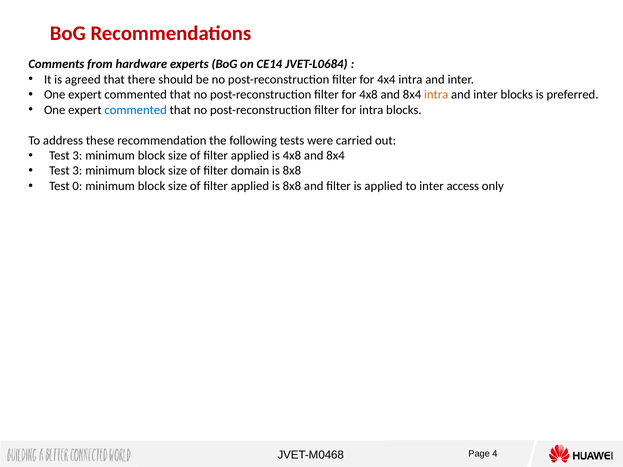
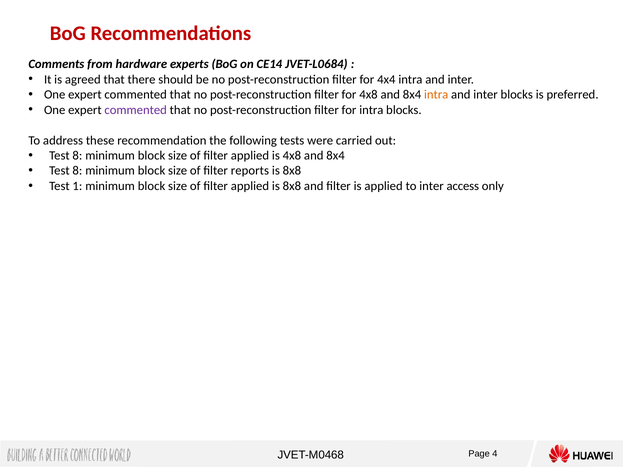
commented at (136, 110) colour: blue -> purple
3 at (77, 156): 3 -> 8
3 at (77, 171): 3 -> 8
domain: domain -> reports
0: 0 -> 1
